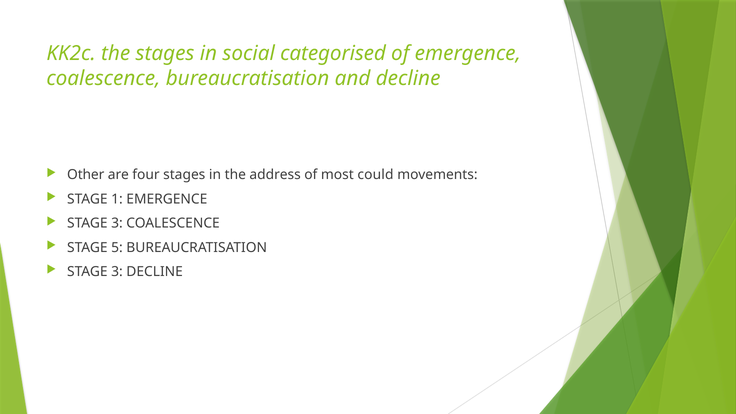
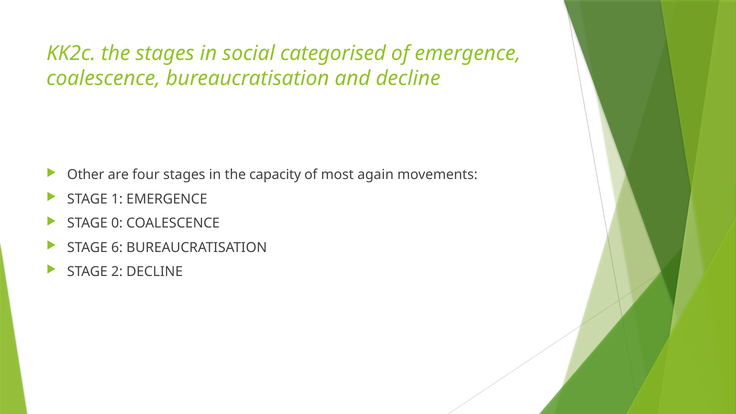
address: address -> capacity
could: could -> again
3 at (117, 223): 3 -> 0
5: 5 -> 6
3 at (117, 272): 3 -> 2
